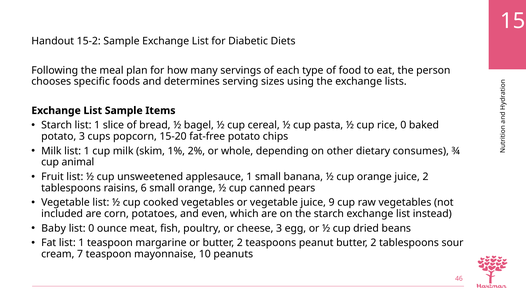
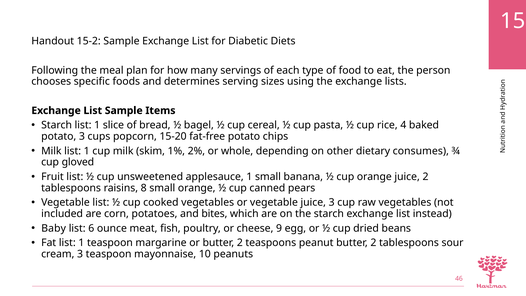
rice 0: 0 -> 4
animal: animal -> gloved
6: 6 -> 8
juice 9: 9 -> 3
even: even -> bites
list 0: 0 -> 6
cheese 3: 3 -> 9
cream 7: 7 -> 3
